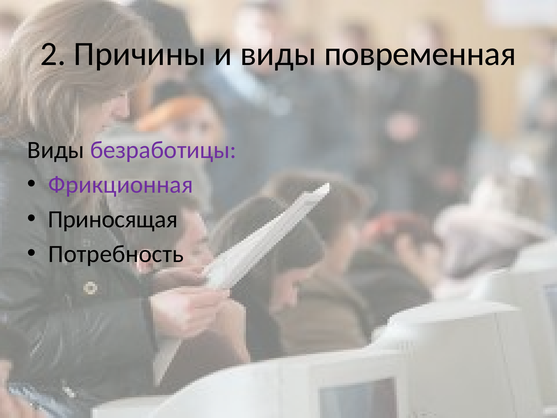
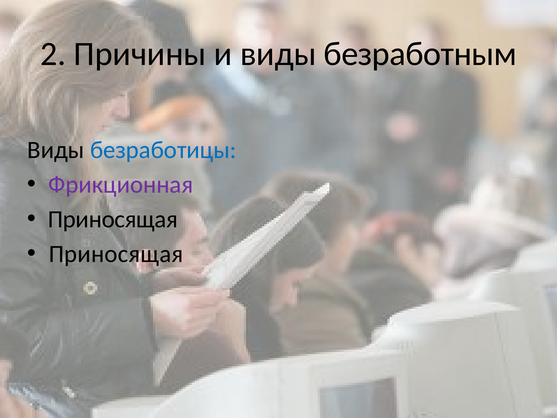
повременная: повременная -> безработным
безработицы colour: purple -> blue
Потребность at (116, 254): Потребность -> Приносящая
